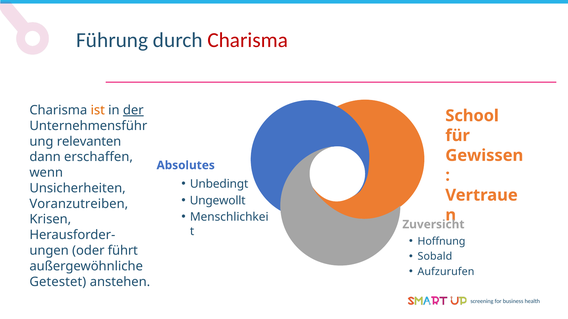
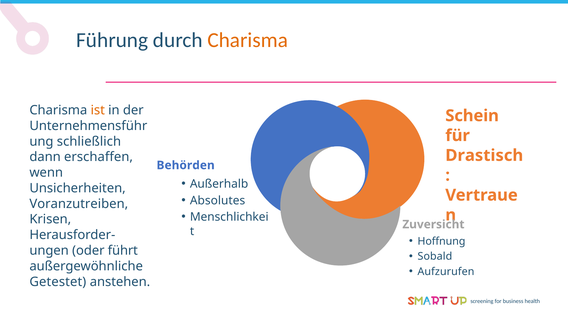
Charisma at (248, 40) colour: red -> orange
der underline: present -> none
School: School -> Schein
relevanten: relevanten -> schließlich
Gewissen: Gewissen -> Drastisch
Absolutes: Absolutes -> Behörden
Unbedingt: Unbedingt -> Außerhalb
Ungewollt: Ungewollt -> Absolutes
